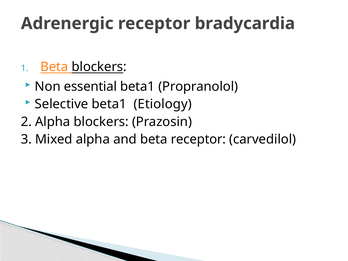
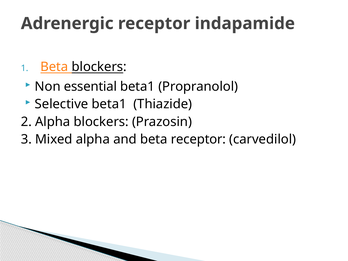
bradycardia: bradycardia -> indapamide
Etiology: Etiology -> Thiazide
